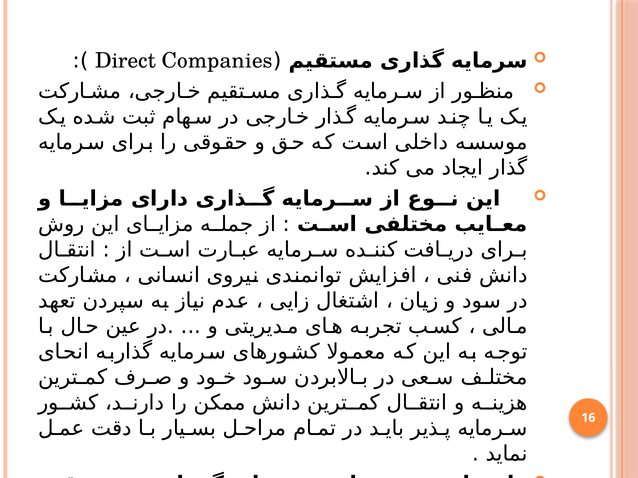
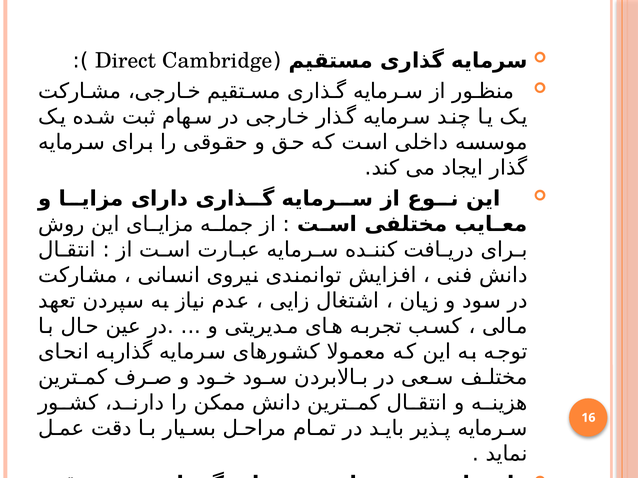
Companies: Companies -> Cambridge
